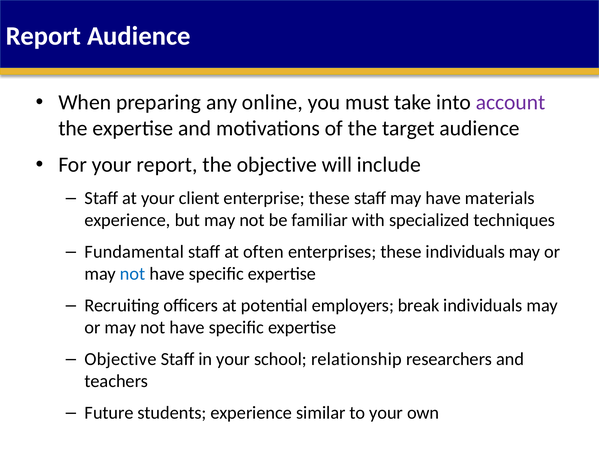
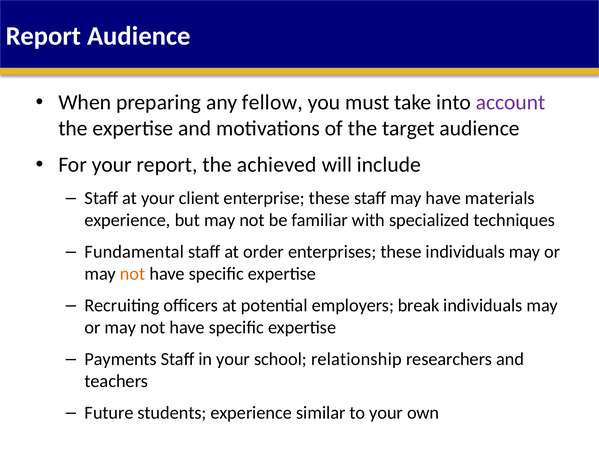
online: online -> fellow
the objective: objective -> achieved
often: often -> order
not at (133, 273) colour: blue -> orange
Objective at (121, 359): Objective -> Payments
